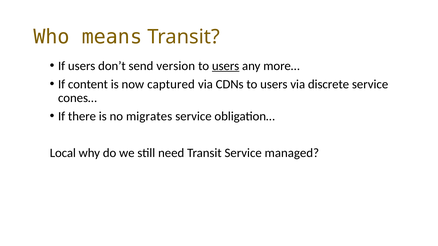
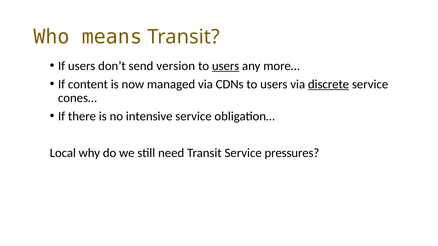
captured: captured -> managed
discrete underline: none -> present
migrates: migrates -> intensive
managed: managed -> pressures
